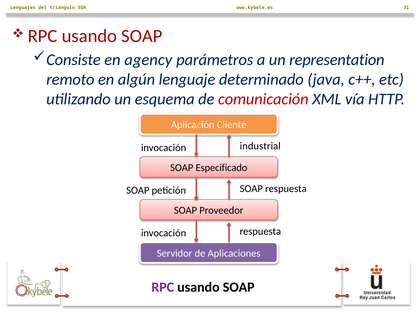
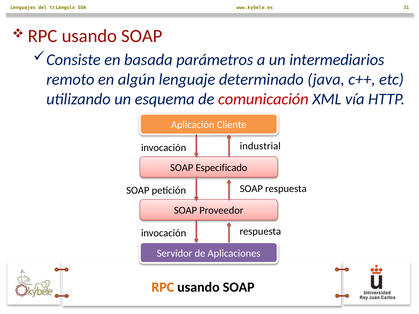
agency: agency -> basada
representation: representation -> intermediarios
RPC at (163, 288) colour: purple -> orange
